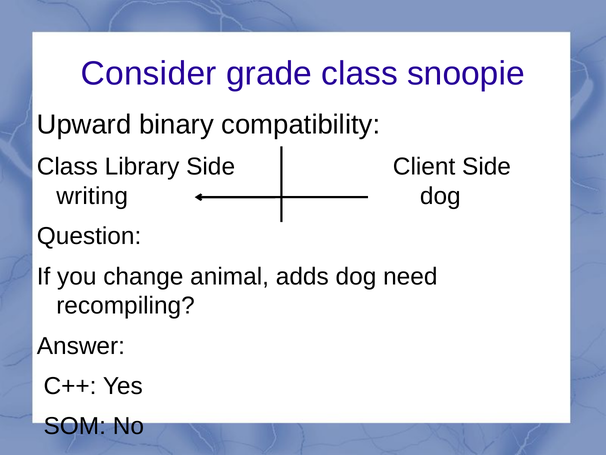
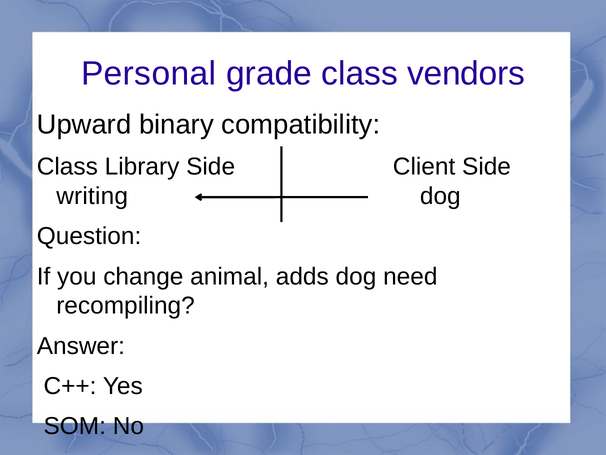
Consider: Consider -> Personal
snoopie: snoopie -> vendors
